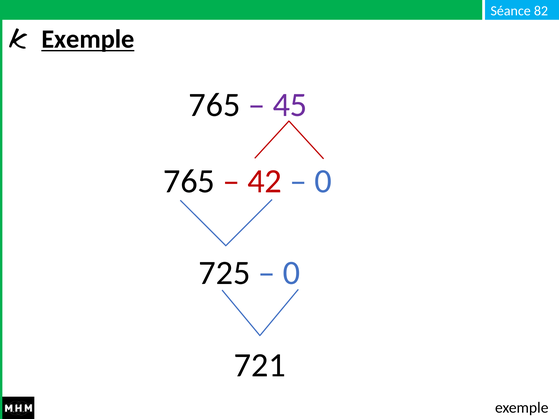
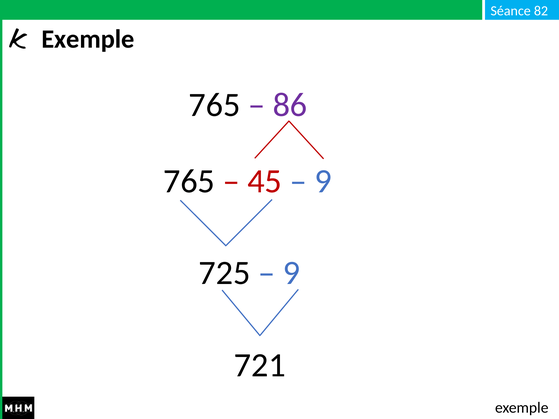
Exemple at (88, 39) underline: present -> none
45: 45 -> 86
42: 42 -> 45
0 at (323, 181): 0 -> 9
0 at (291, 273): 0 -> 9
